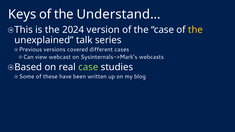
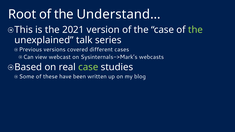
Keys: Keys -> Root
2024: 2024 -> 2021
the at (195, 30) colour: yellow -> light green
